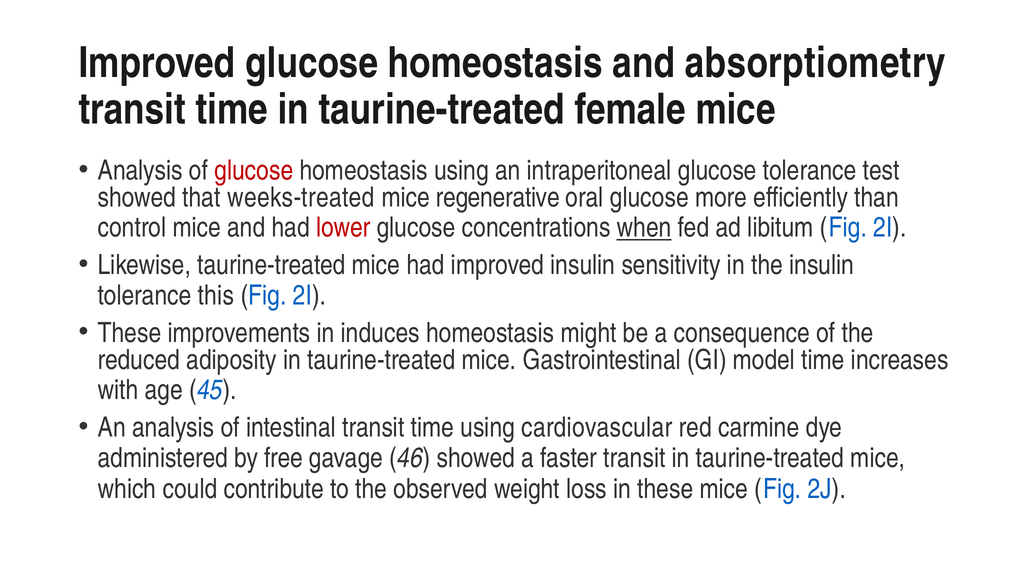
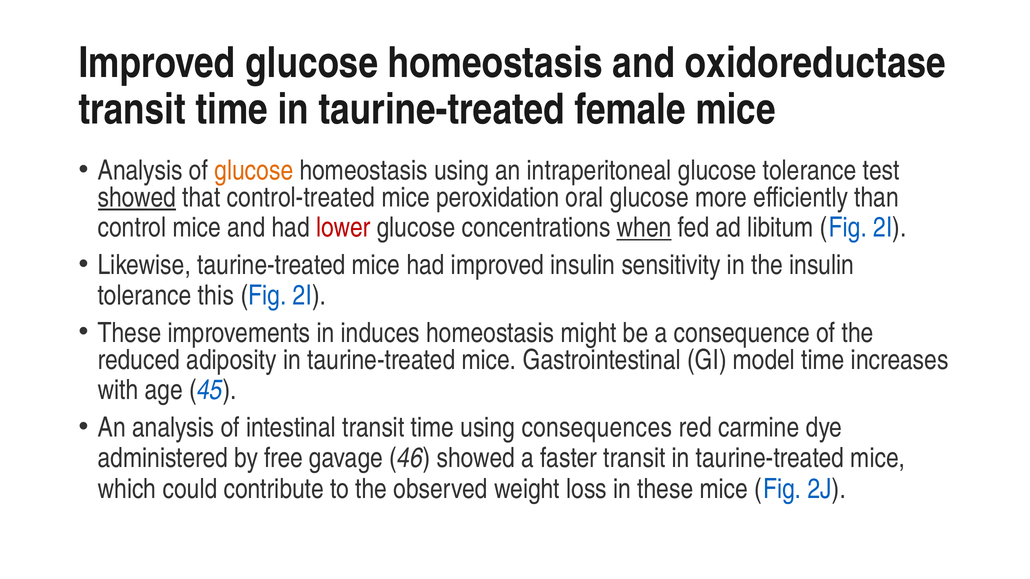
absorptiometry: absorptiometry -> oxidoreductase
glucose at (254, 171) colour: red -> orange
showed at (137, 198) underline: none -> present
weeks-treated: weeks-treated -> control-treated
regenerative: regenerative -> peroxidation
cardiovascular: cardiovascular -> consequences
